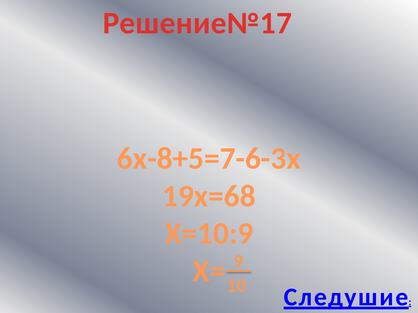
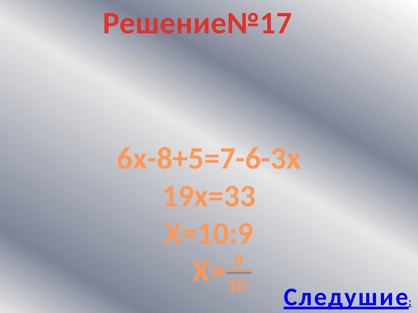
19х=68: 19х=68 -> 19х=33
